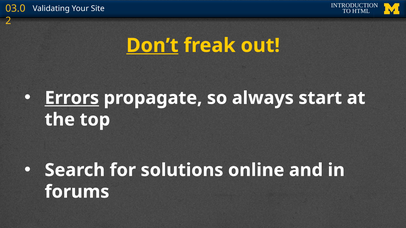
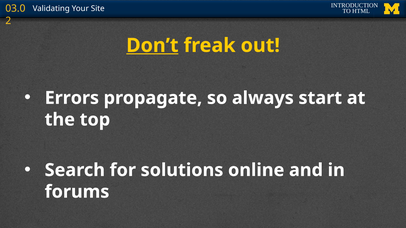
Errors underline: present -> none
